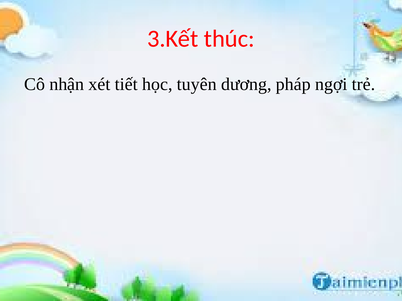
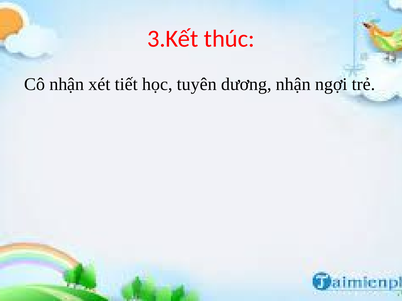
dương pháp: pháp -> nhận
